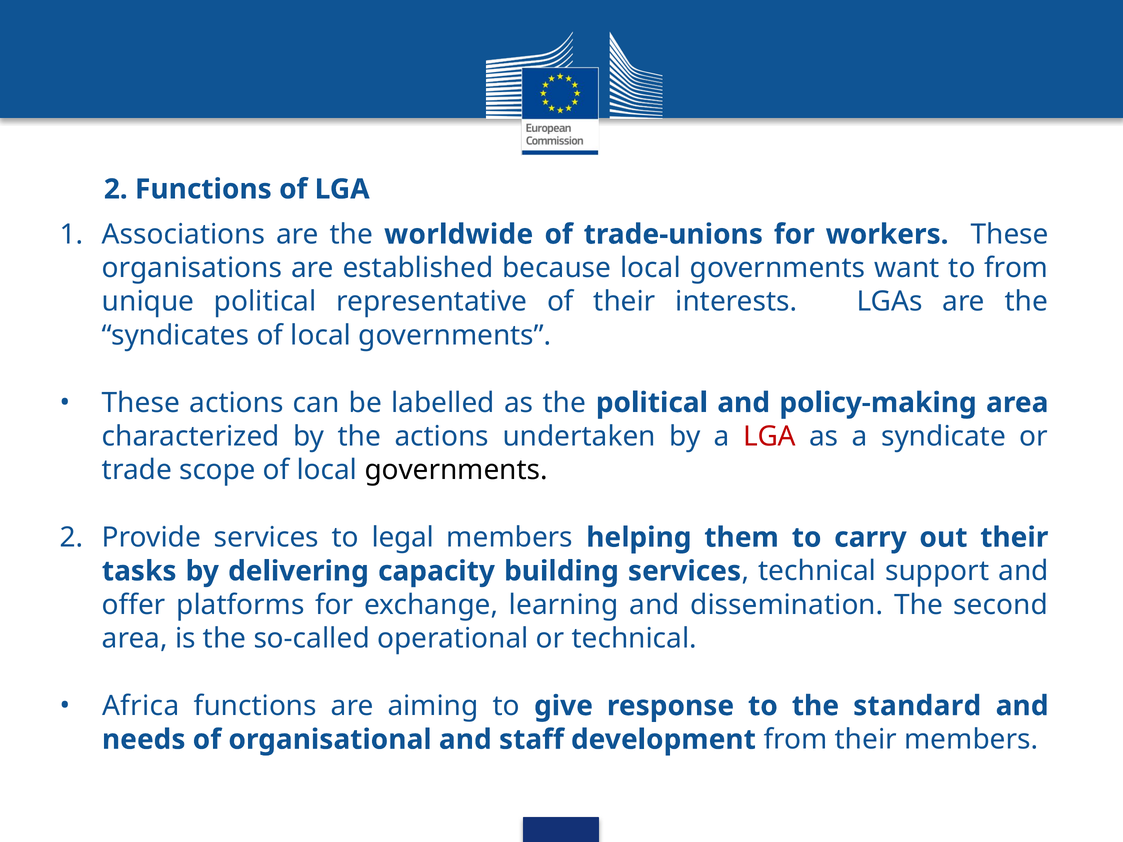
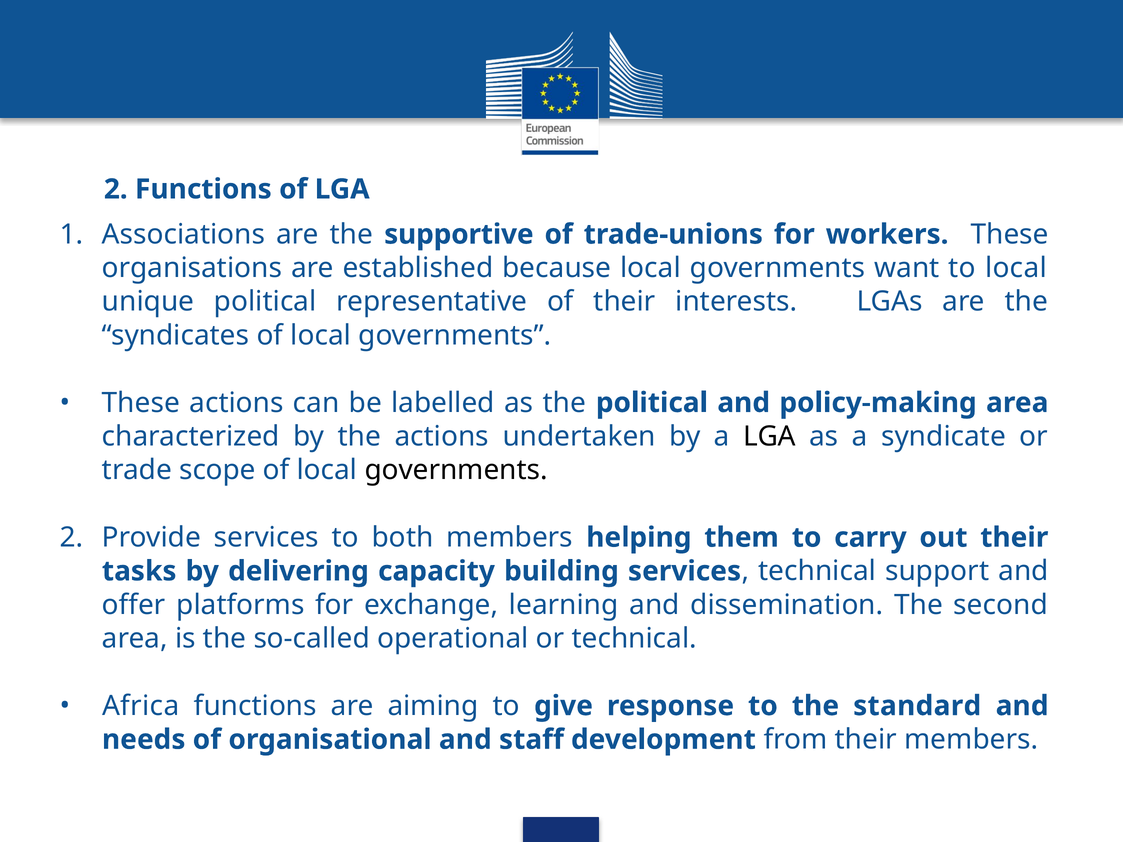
worldwide: worldwide -> supportive
to from: from -> local
LGA at (769, 437) colour: red -> black
legal: legal -> both
